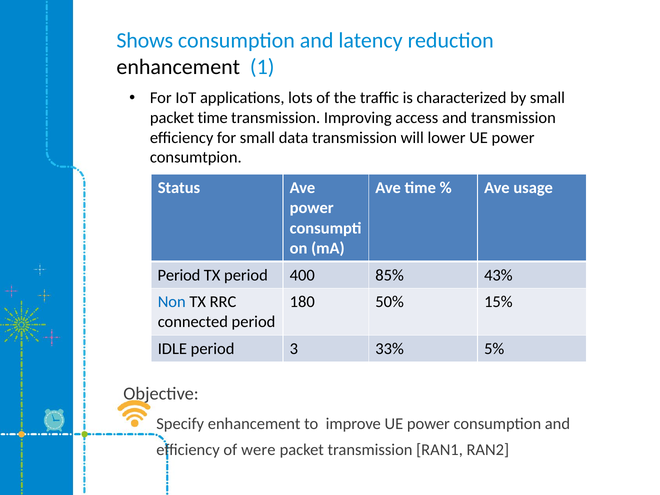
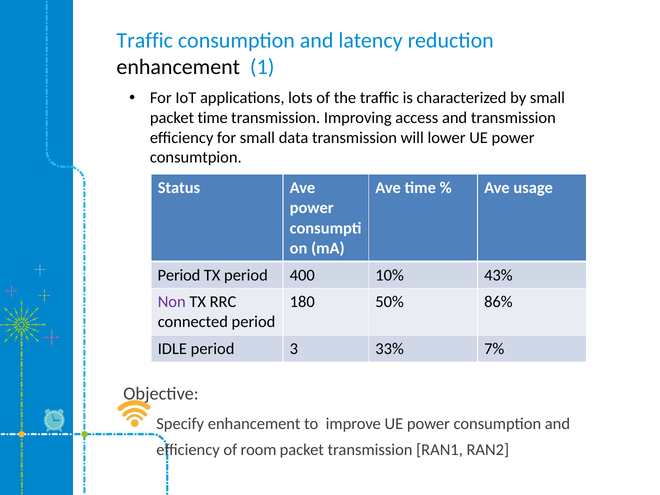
Shows at (145, 41): Shows -> Traffic
85%: 85% -> 10%
Non colour: blue -> purple
15%: 15% -> 86%
5%: 5% -> 7%
were: were -> room
